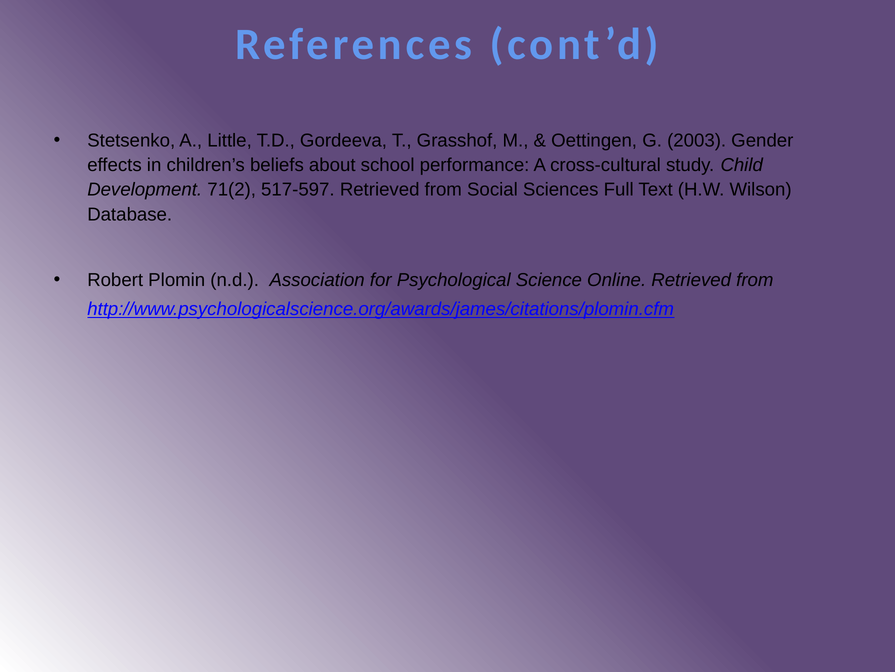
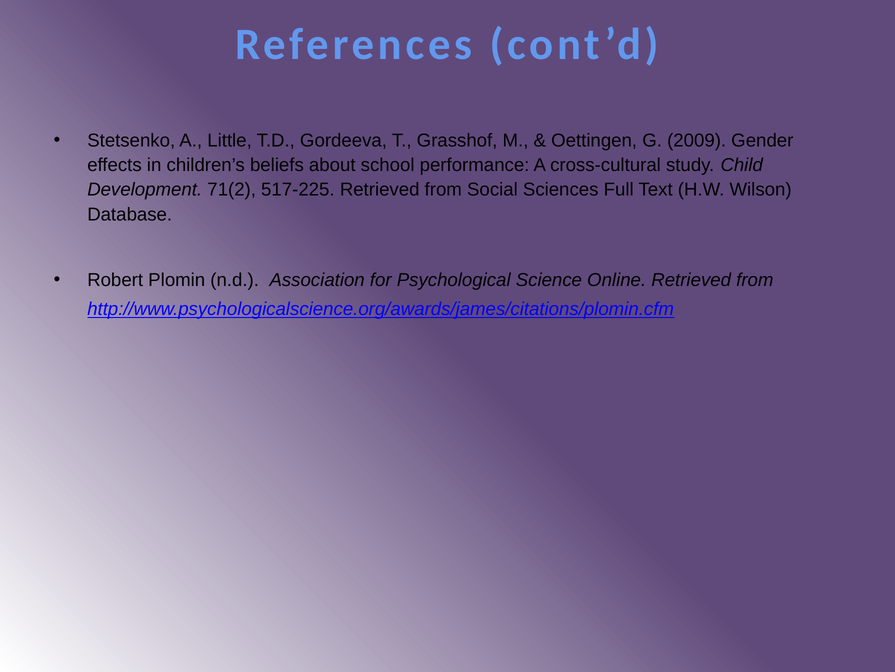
2003: 2003 -> 2009
517-597: 517-597 -> 517-225
